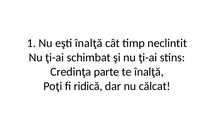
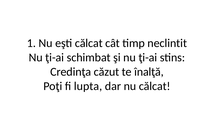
eşti înalţă: înalţă -> călcat
parte: parte -> căzut
ridică: ridică -> lupta
